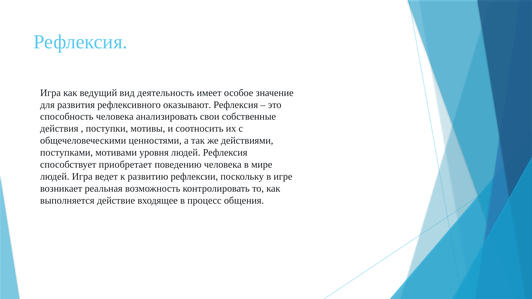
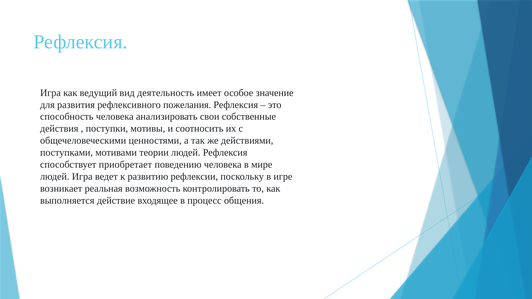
оказывают: оказывают -> пожелания
уровня: уровня -> теории
